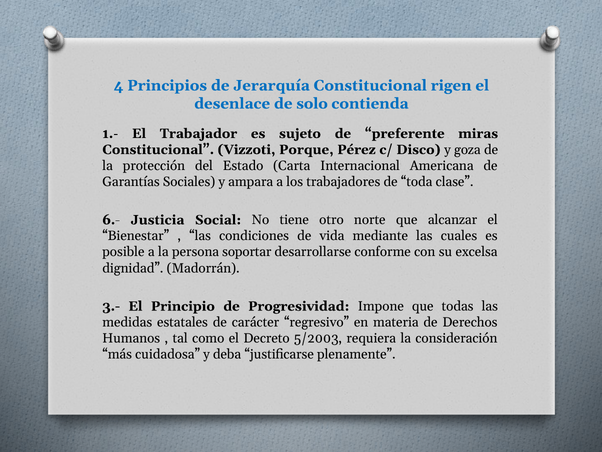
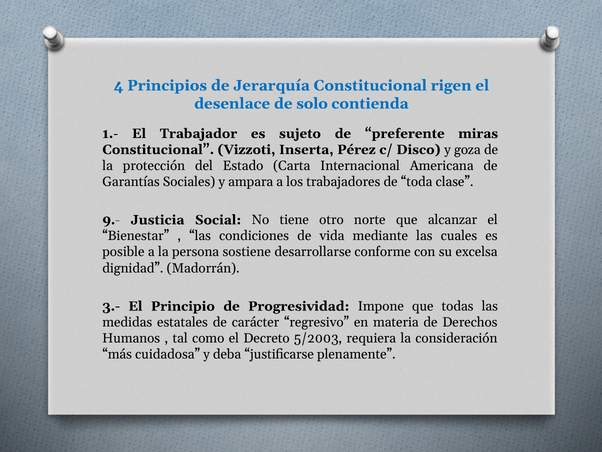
Porque: Porque -> Inserta
6.-: 6.- -> 9.-
soportar: soportar -> sostiene
